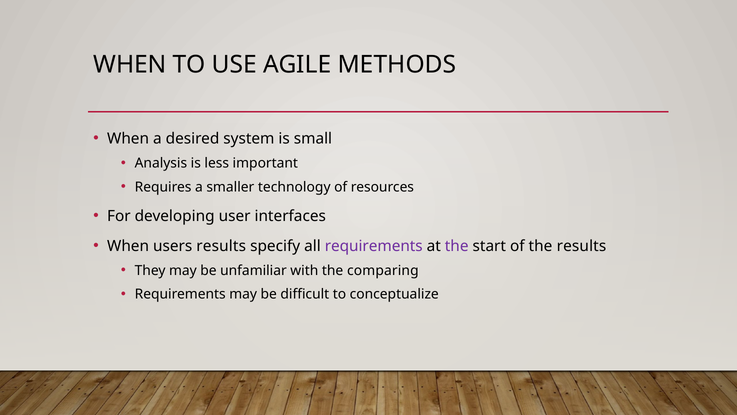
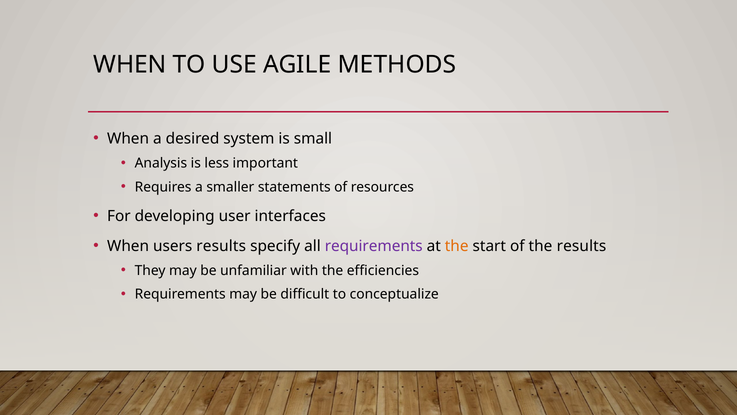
technology: technology -> statements
the at (457, 246) colour: purple -> orange
comparing: comparing -> efficiencies
